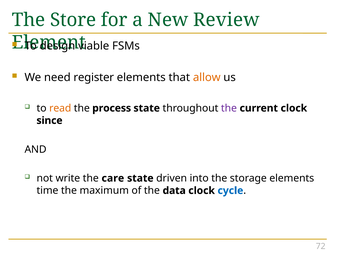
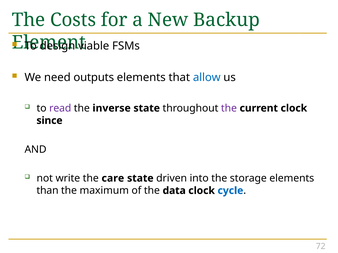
Store: Store -> Costs
Review: Review -> Backup
register: register -> outputs
allow colour: orange -> blue
read colour: orange -> purple
process: process -> inverse
time: time -> than
